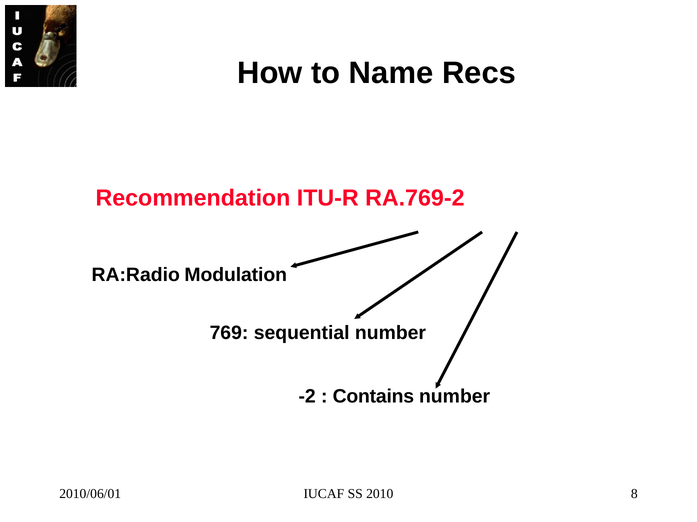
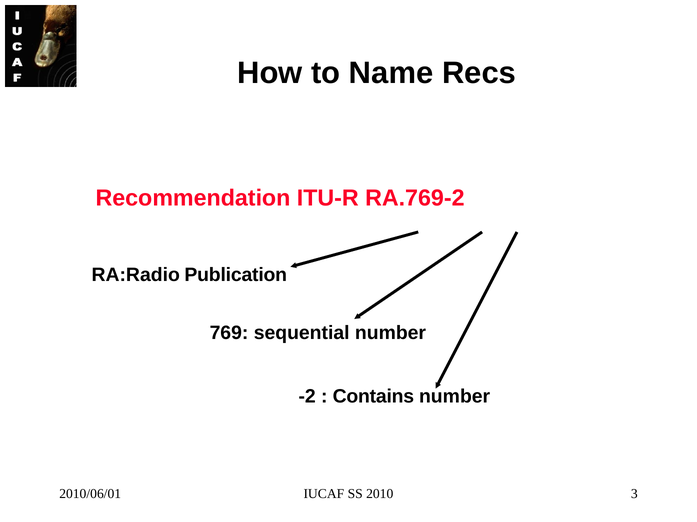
Modulation: Modulation -> Publication
8: 8 -> 3
